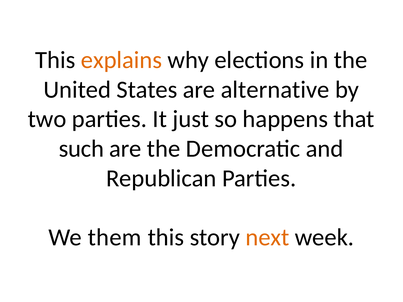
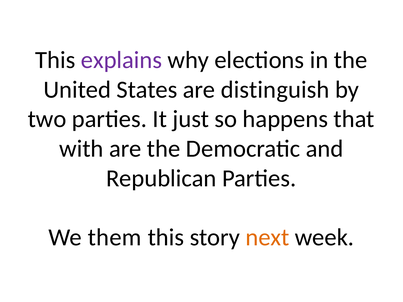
explains colour: orange -> purple
alternative: alternative -> distinguish
such: such -> with
